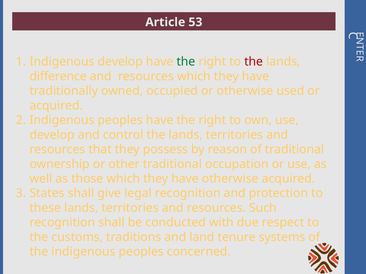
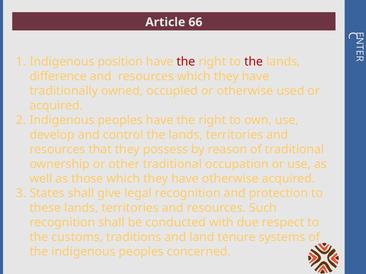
53: 53 -> 66
Indigenous develop: develop -> position
the at (186, 62) colour: green -> red
